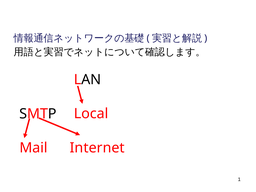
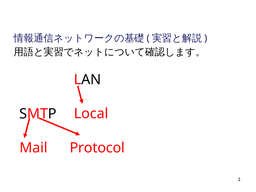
Internet: Internet -> Protocol
